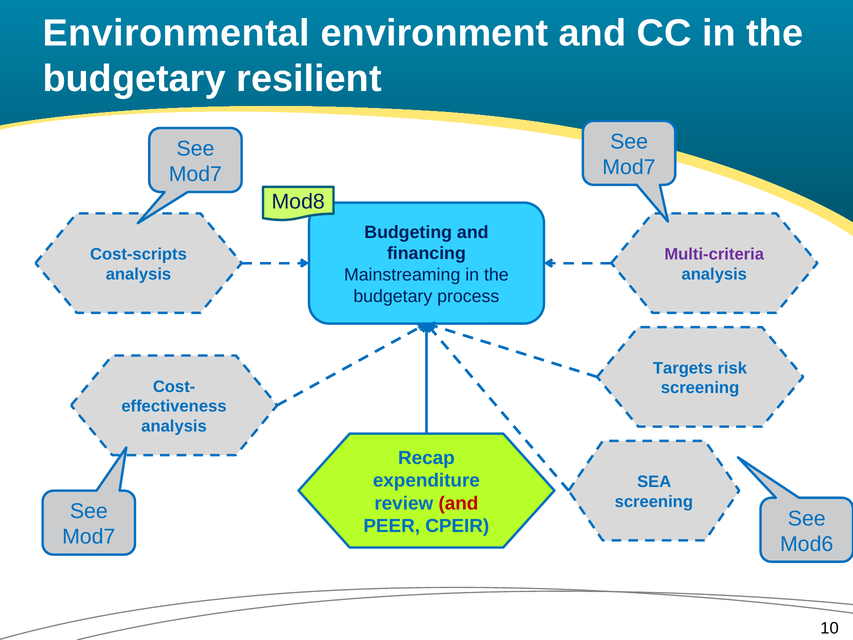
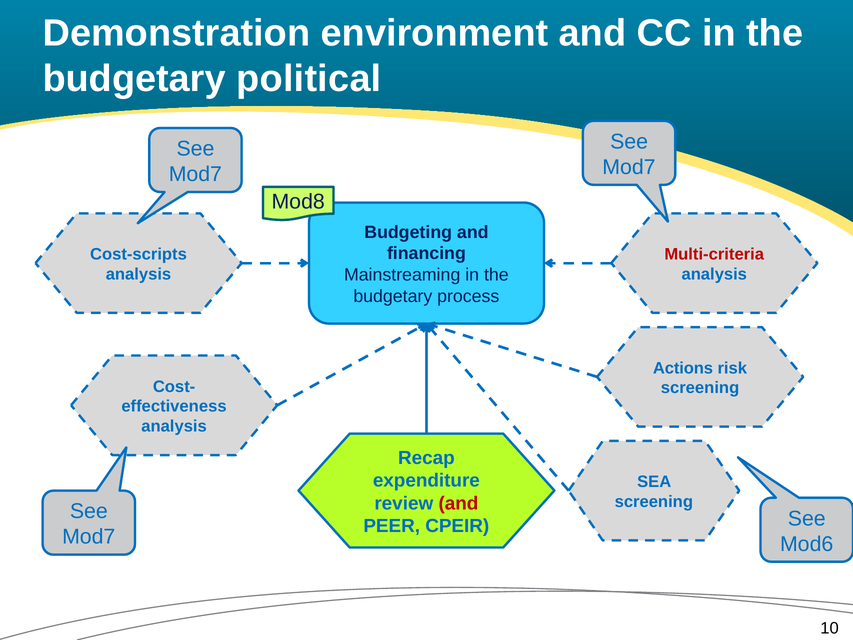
Environmental: Environmental -> Demonstration
resilient: resilient -> political
Multi-criteria colour: purple -> red
Targets: Targets -> Actions
